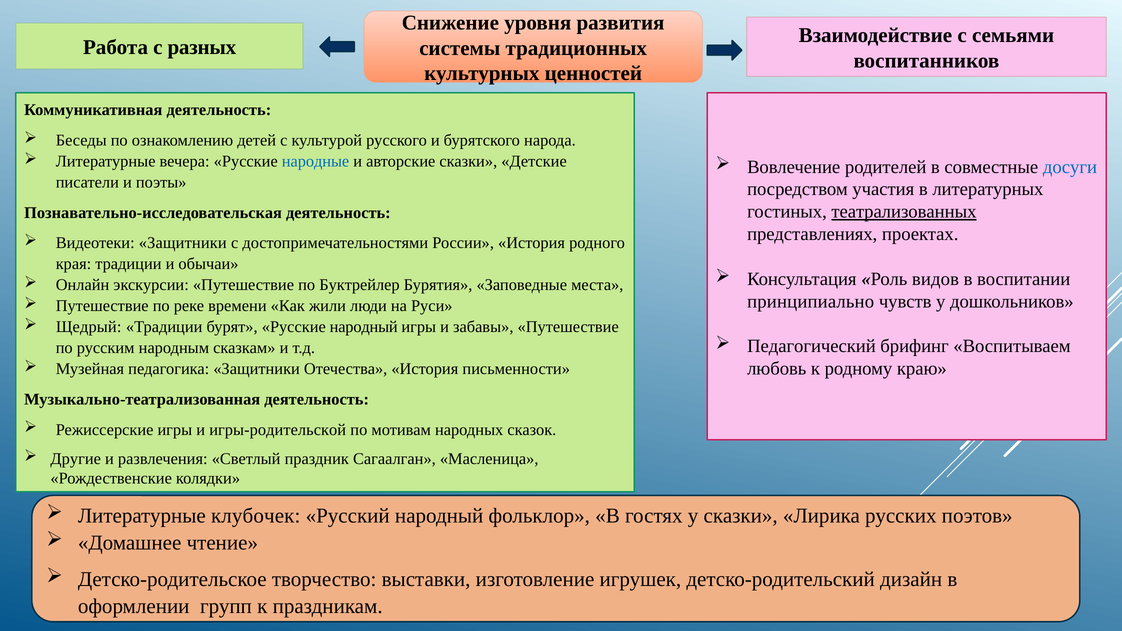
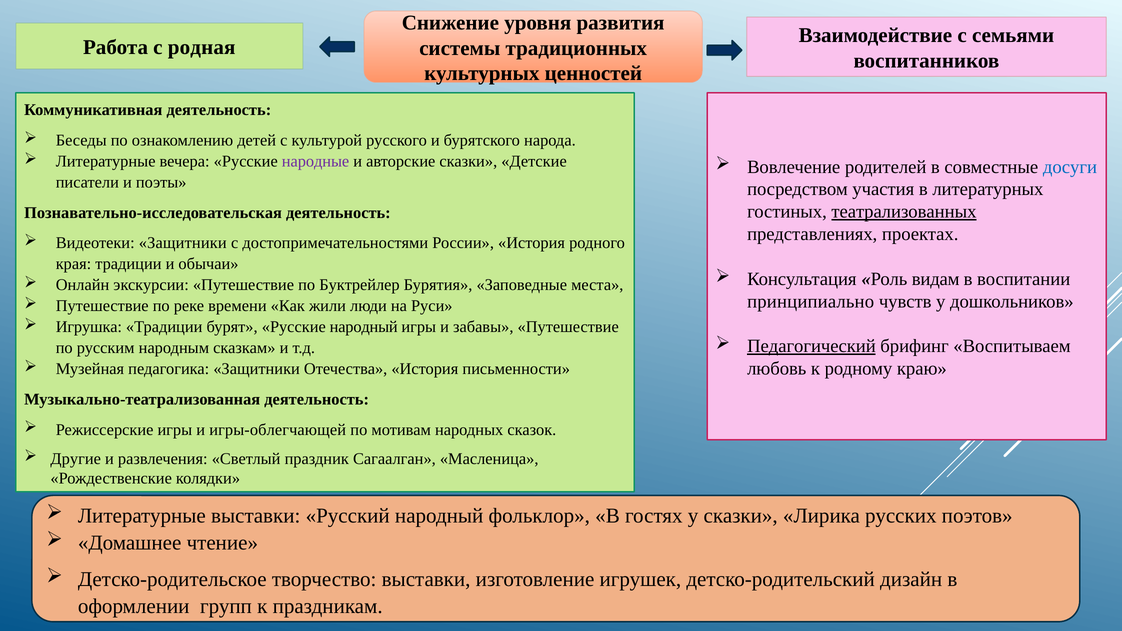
разных: разных -> родная
народные colour: blue -> purple
видов: видов -> видам
Щедрый: Щедрый -> Игрушка
Педагогический underline: none -> present
игры-родительской: игры-родительской -> игры-облегчающей
Литературные клубочек: клубочек -> выставки
